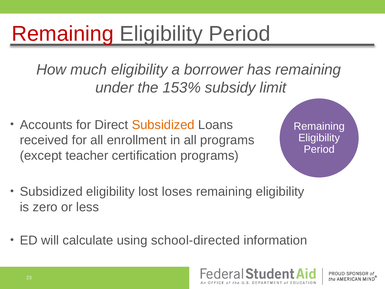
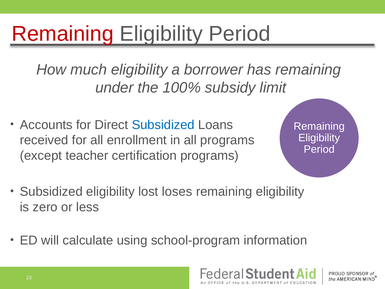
153%: 153% -> 100%
Subsidized at (163, 125) colour: orange -> blue
school-directed: school-directed -> school-program
